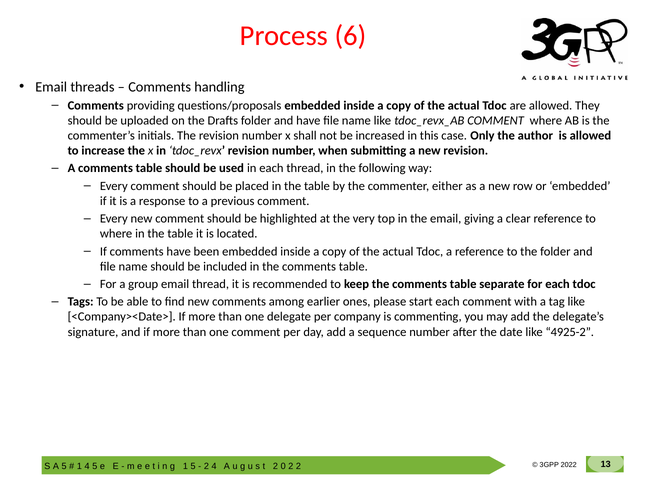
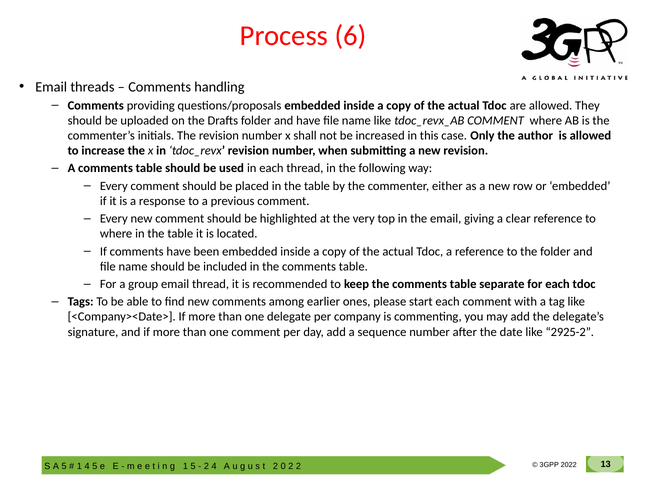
4925-2: 4925-2 -> 2925-2
